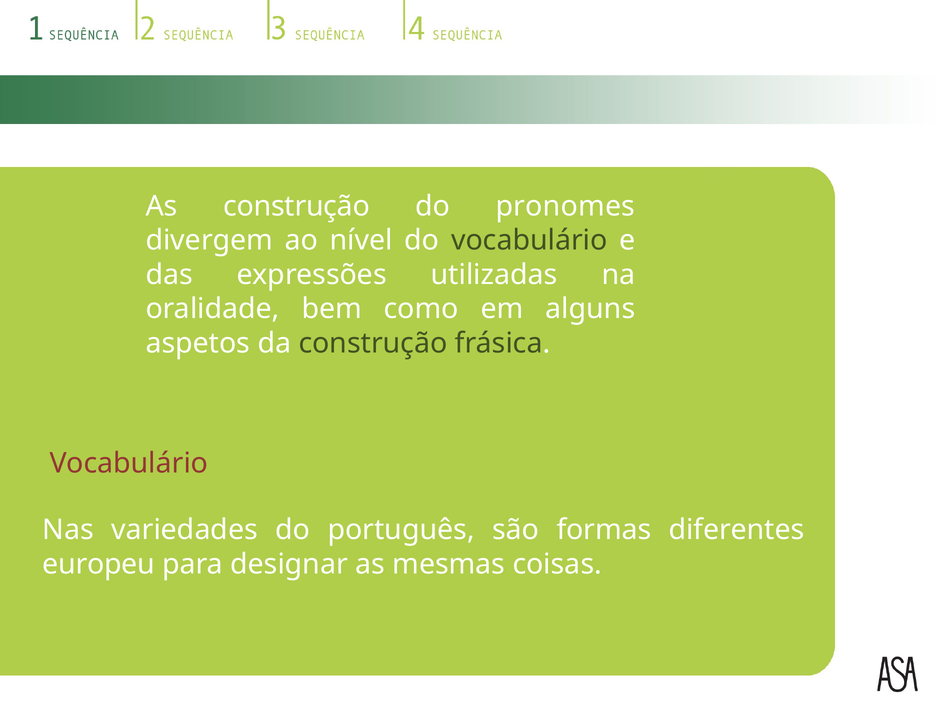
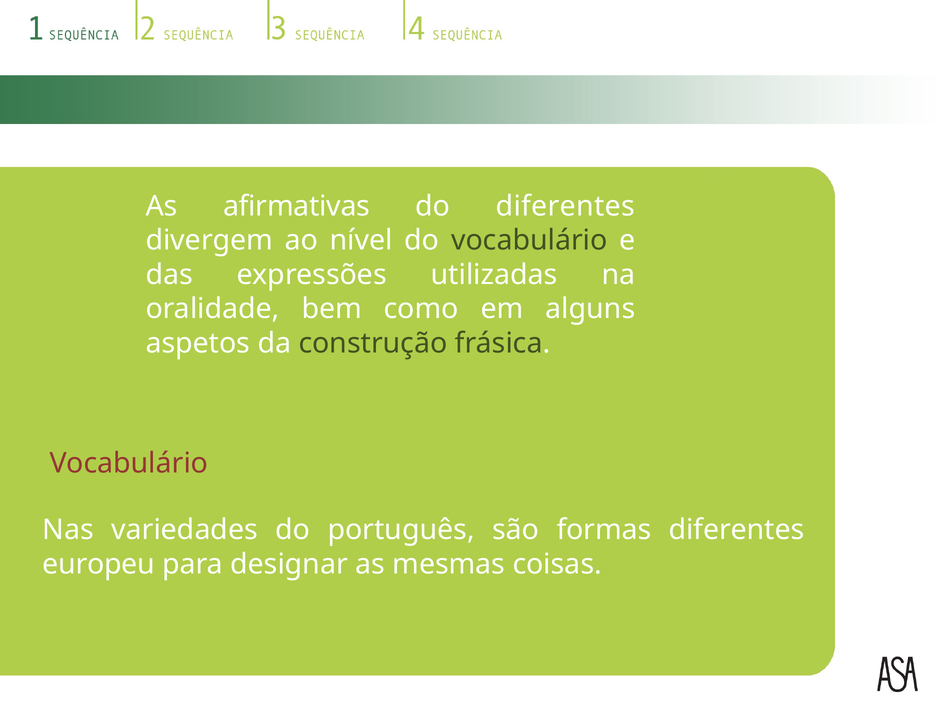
As construção: construção -> afirmativas
do pronomes: pronomes -> diferentes
